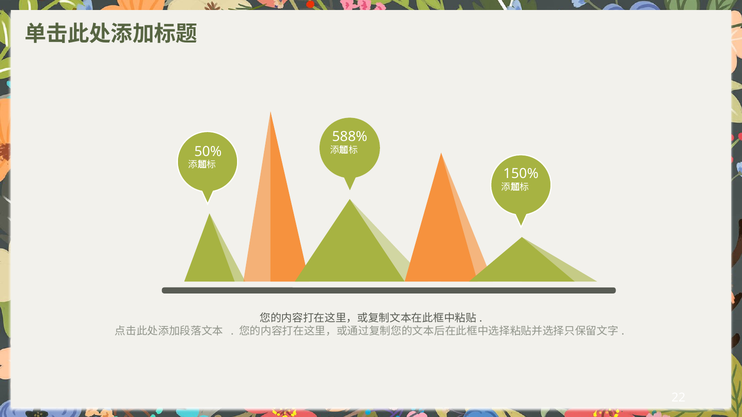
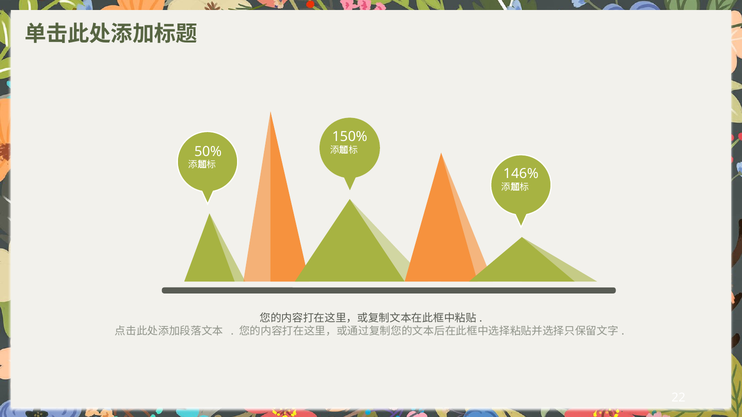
588%: 588% -> 150%
150%: 150% -> 146%
